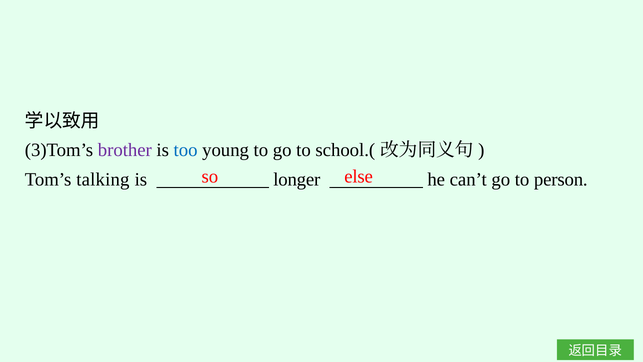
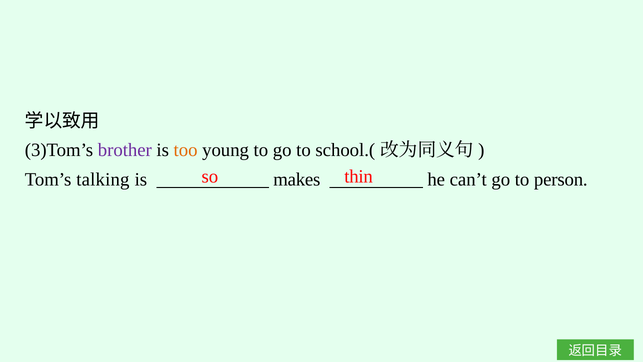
too colour: blue -> orange
else: else -> thin
longer: longer -> makes
